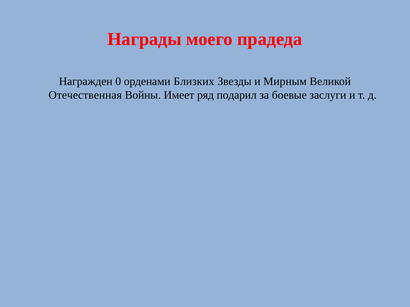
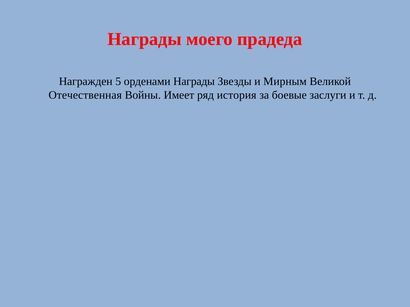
0: 0 -> 5
орденами Близких: Близких -> Награды
подарил: подарил -> история
